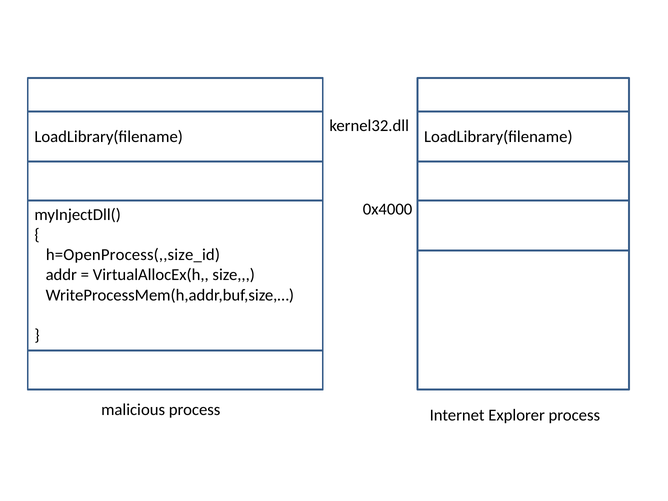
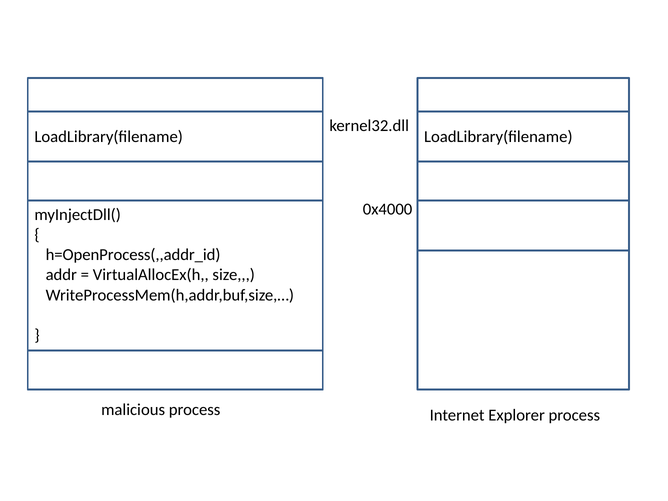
h=OpenProcess(,,size_id: h=OpenProcess(,,size_id -> h=OpenProcess(,,addr_id
